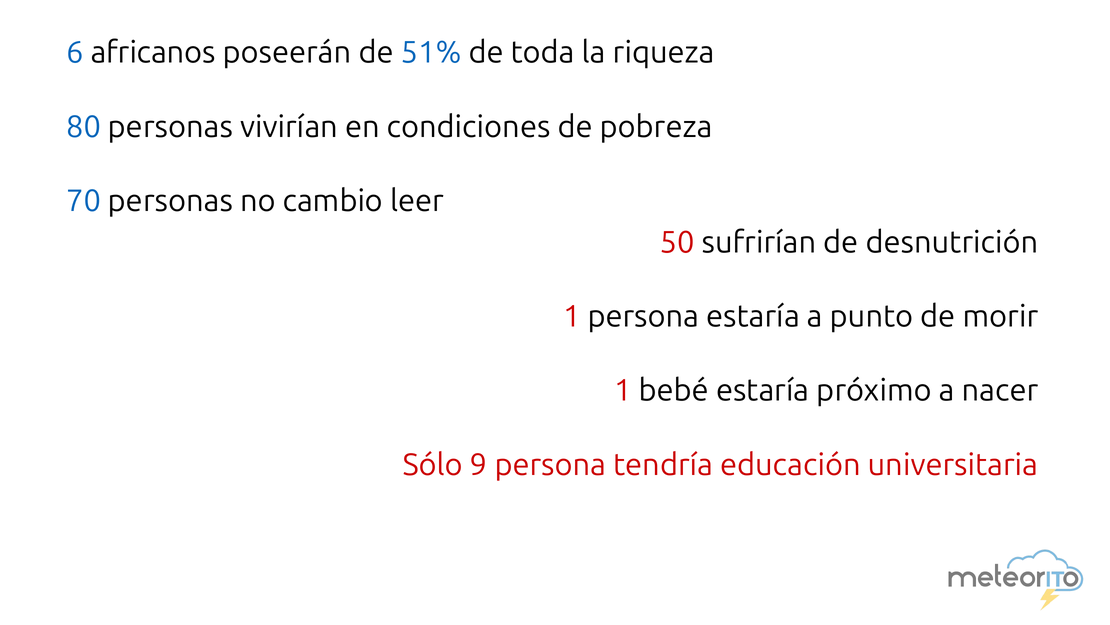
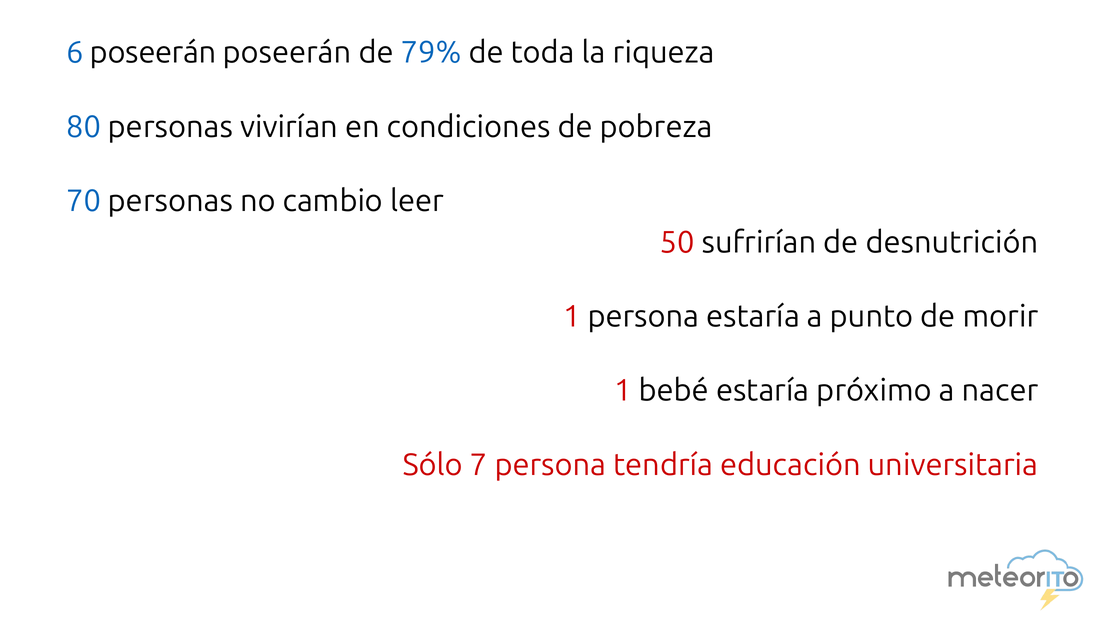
6 africanos: africanos -> poseerán
51%: 51% -> 79%
9: 9 -> 7
